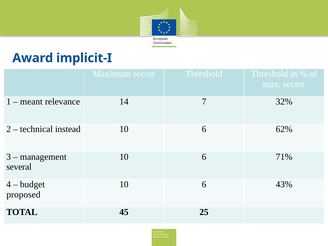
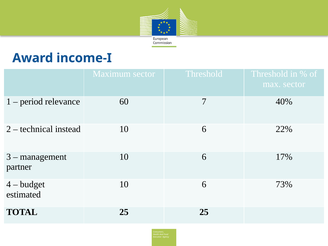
implicit-I: implicit-I -> income-I
meant: meant -> period
14: 14 -> 60
32%: 32% -> 40%
62%: 62% -> 22%
71%: 71% -> 17%
several: several -> partner
43%: 43% -> 73%
proposed: proposed -> estimated
TOTAL 45: 45 -> 25
